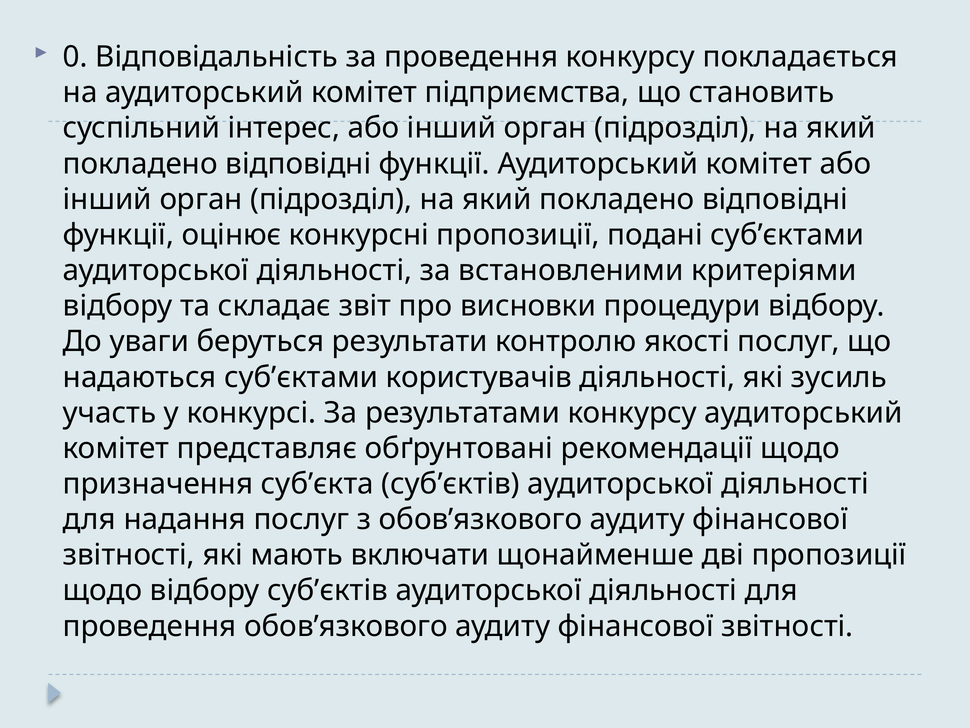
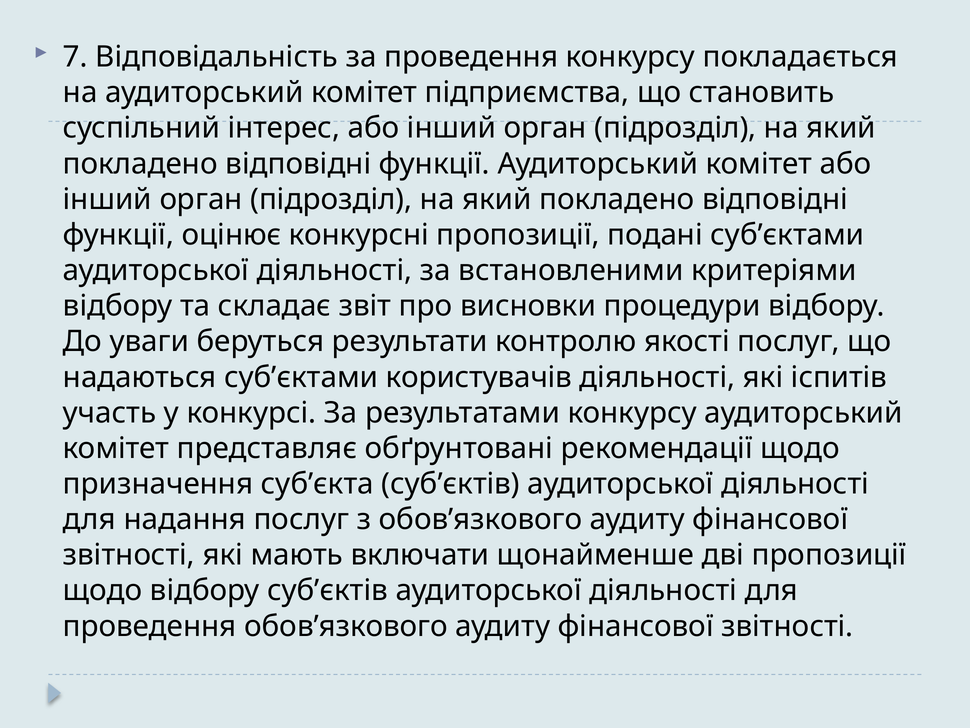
0: 0 -> 7
зусиль: зусиль -> іспитів
